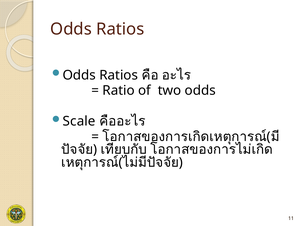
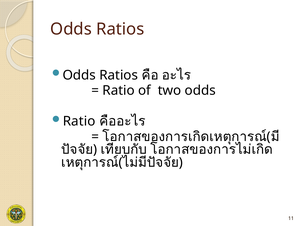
Scale at (79, 121): Scale -> Ratio
